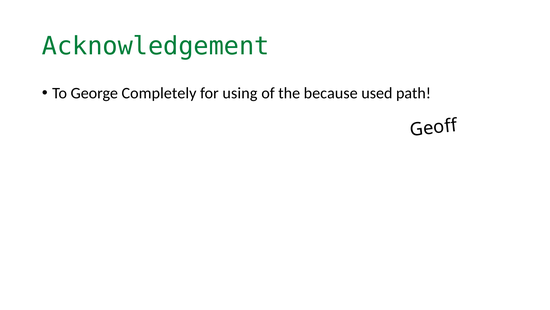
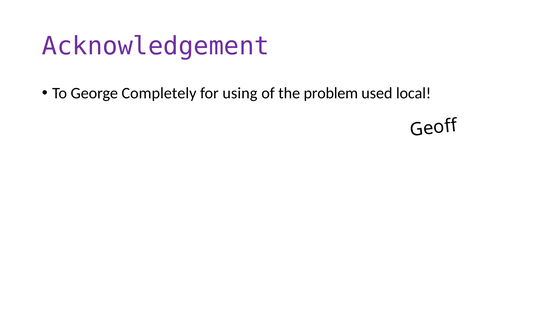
Acknowledgement colour: green -> purple
because: because -> problem
path: path -> local
